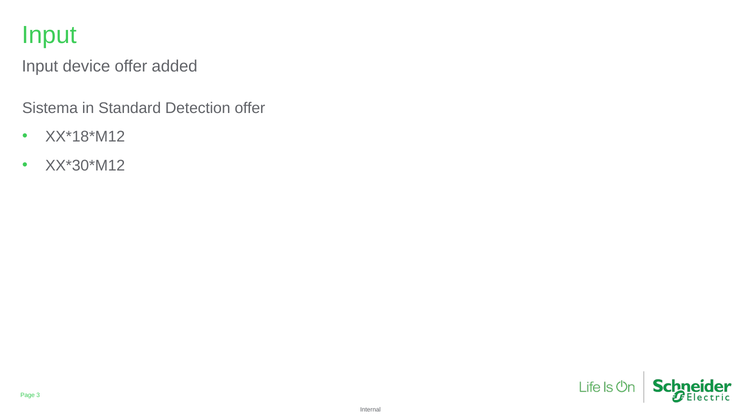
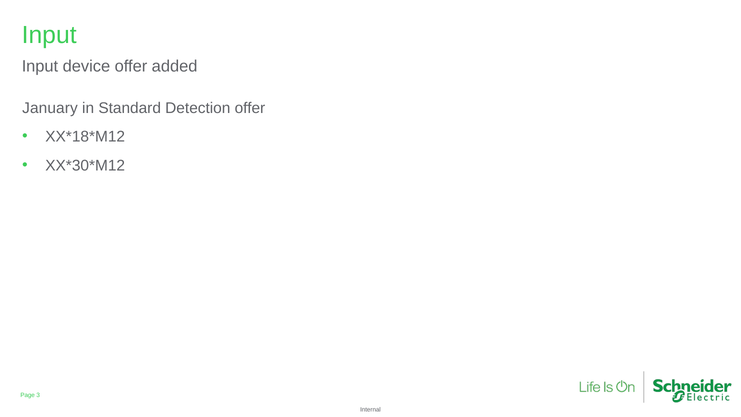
Sistema: Sistema -> January
